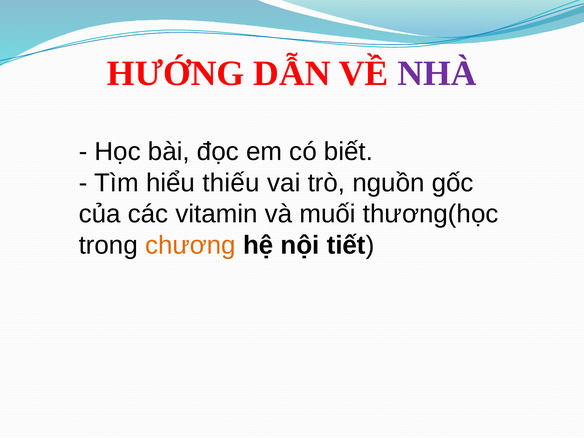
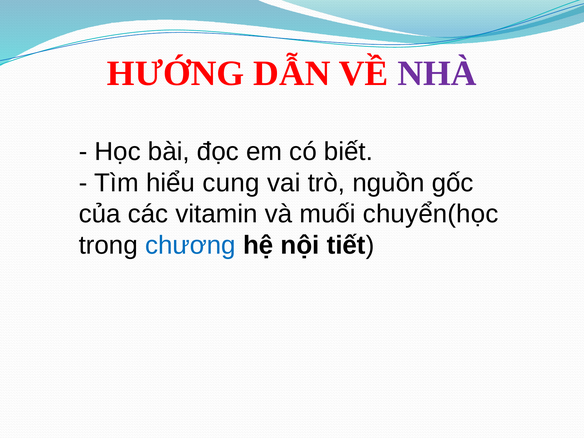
thiếu: thiếu -> cung
thương(học: thương(học -> chuyển(học
chương colour: orange -> blue
